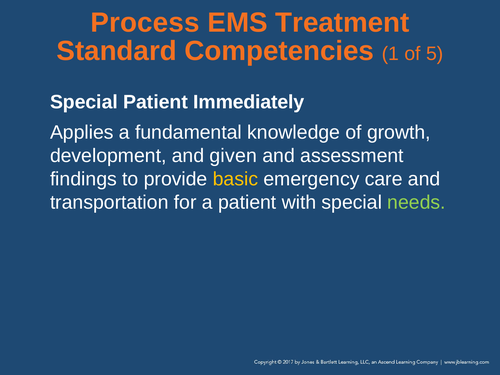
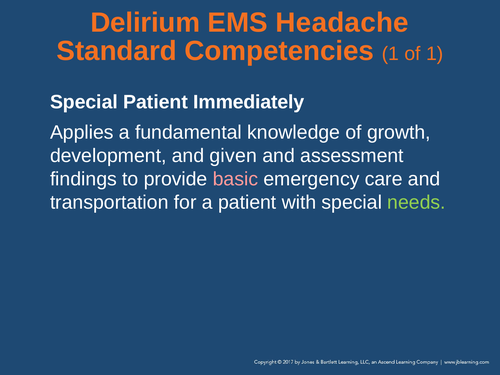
Process: Process -> Delirium
Treatment: Treatment -> Headache
of 5: 5 -> 1
basic colour: yellow -> pink
